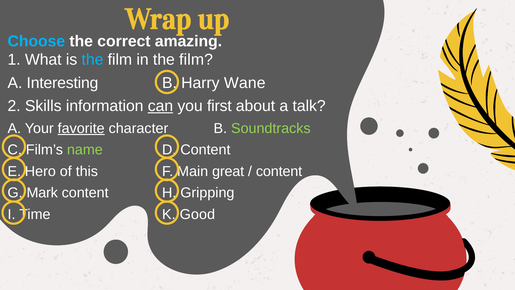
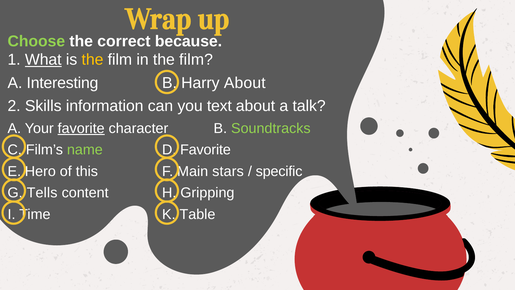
Choose colour: light blue -> light green
amazing: amazing -> because
What underline: none -> present
the at (92, 60) colour: light blue -> yellow
Harry Wane: Wane -> About
can underline: present -> none
first: first -> text
Content at (205, 150): Content -> Favorite
great: great -> stars
content at (279, 171): content -> specific
Mark: Mark -> Tells
Good: Good -> Table
